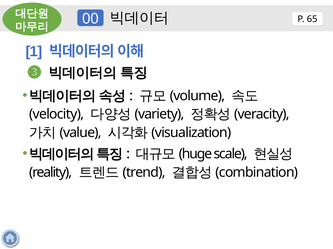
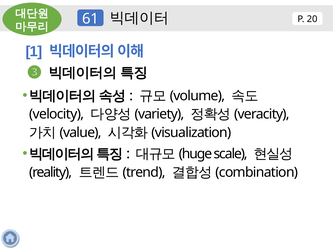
65: 65 -> 20
00: 00 -> 61
